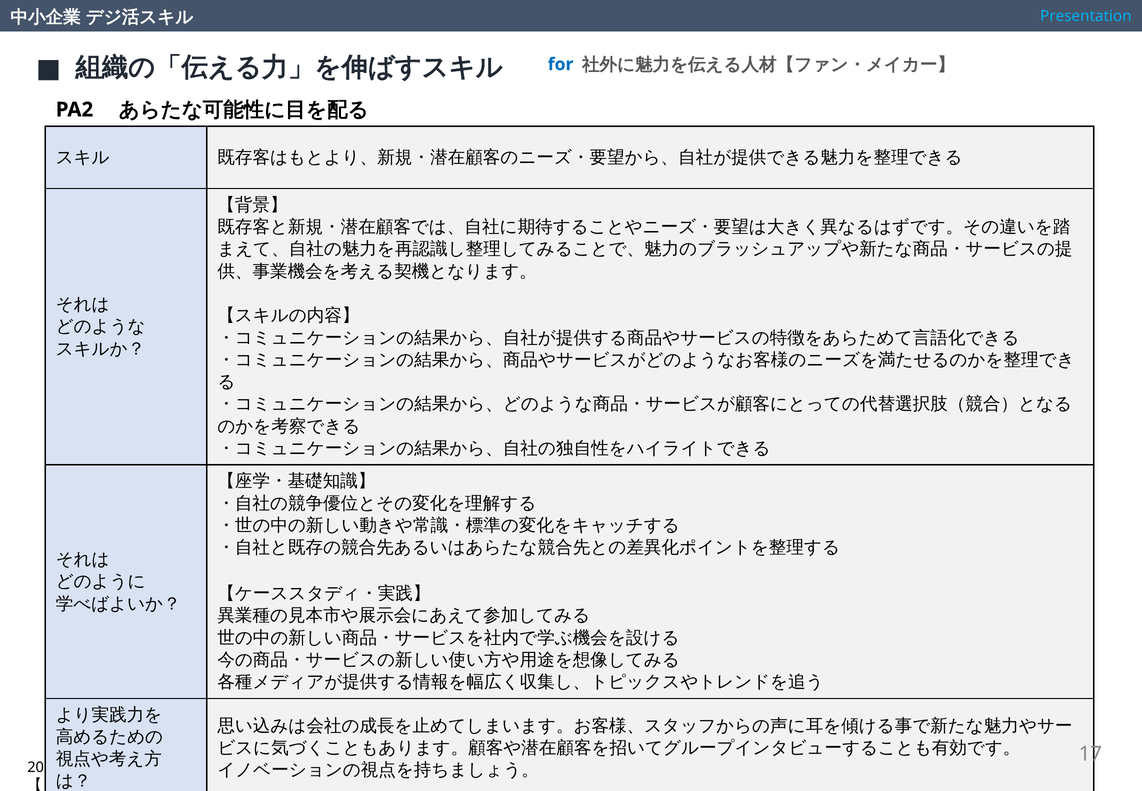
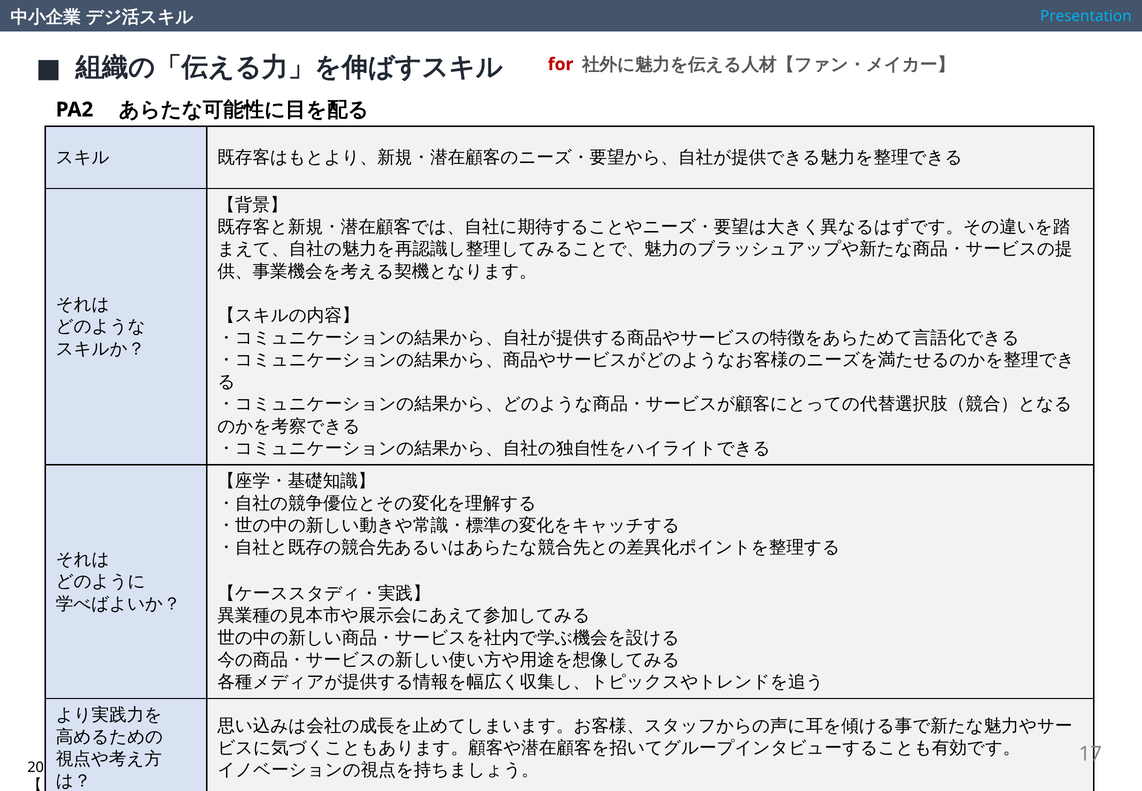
for colour: blue -> red
